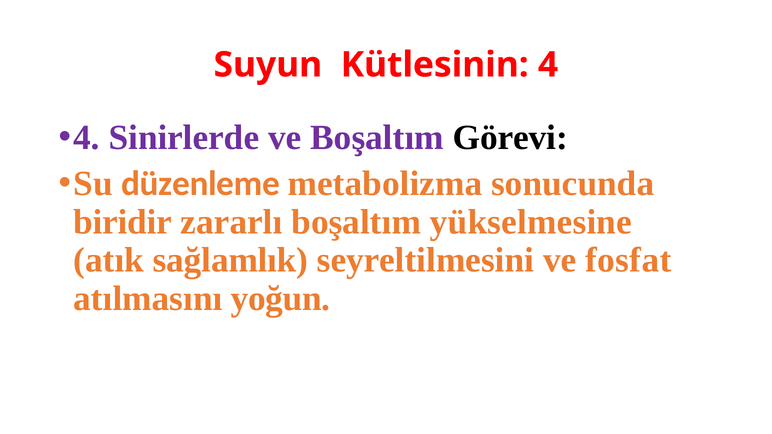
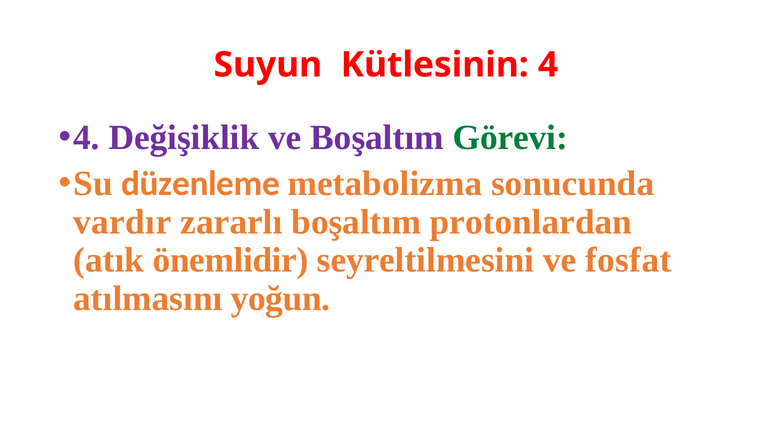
Sinirlerde: Sinirlerde -> Değişiklik
Görevi colour: black -> green
biridir: biridir -> vardır
yükselmesine: yükselmesine -> protonlardan
sağlamlık: sağlamlık -> önemlidir
